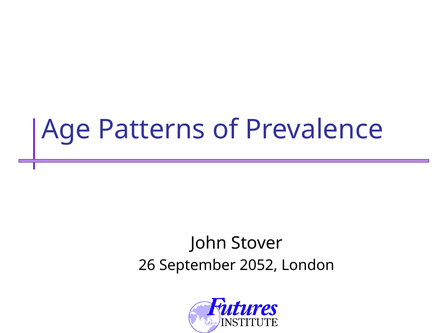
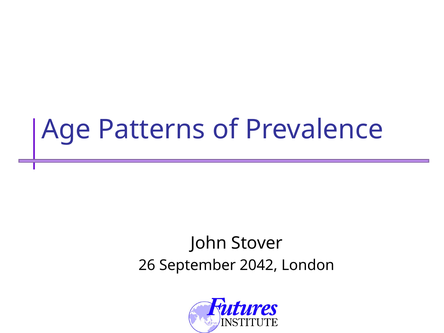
2052: 2052 -> 2042
